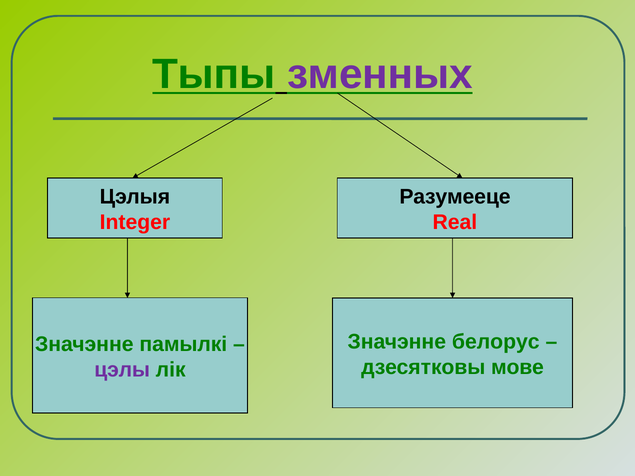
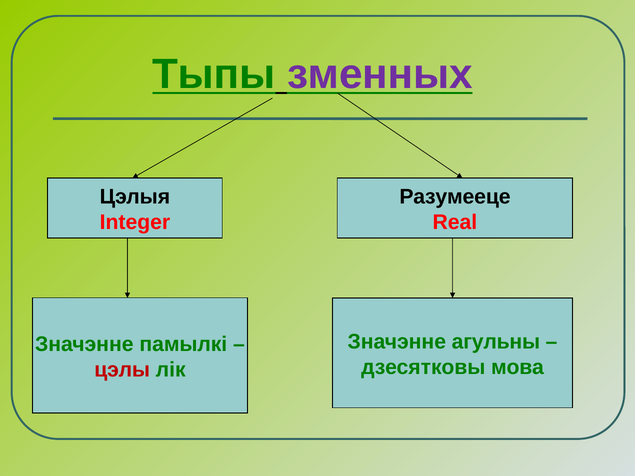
белорус: белорус -> агульны
мове: мове -> мова
цэлы colour: purple -> red
